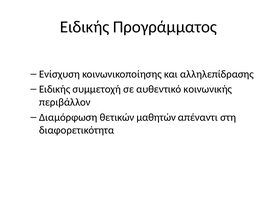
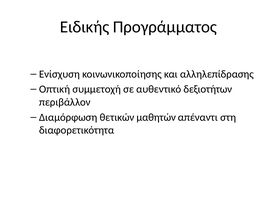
Ειδικής at (55, 89): Ειδικής -> Οπτική
κοινωνικής: κοινωνικής -> δεξιοτήτων
